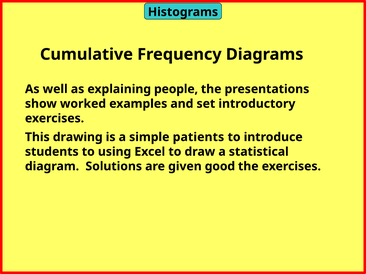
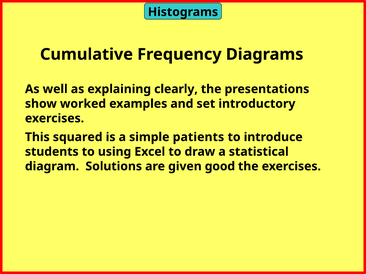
people: people -> clearly
drawing: drawing -> squared
